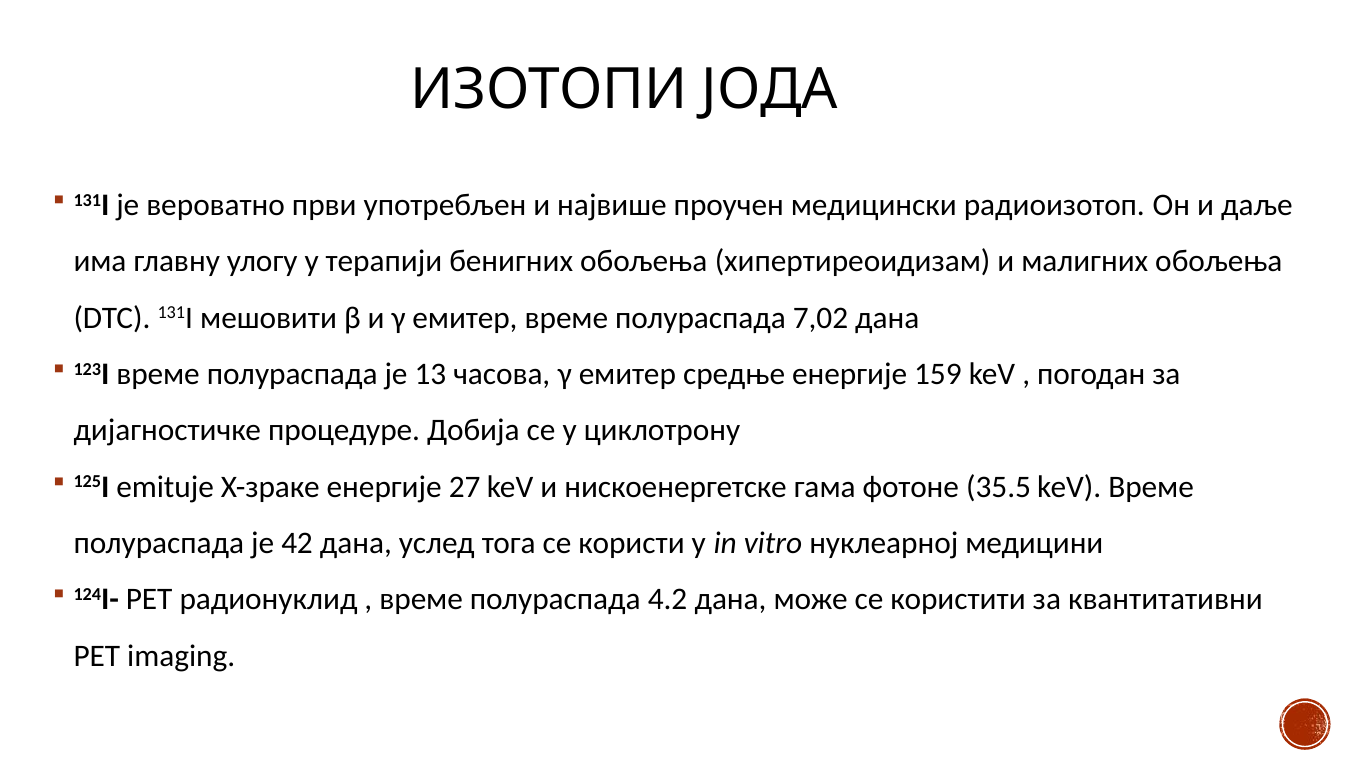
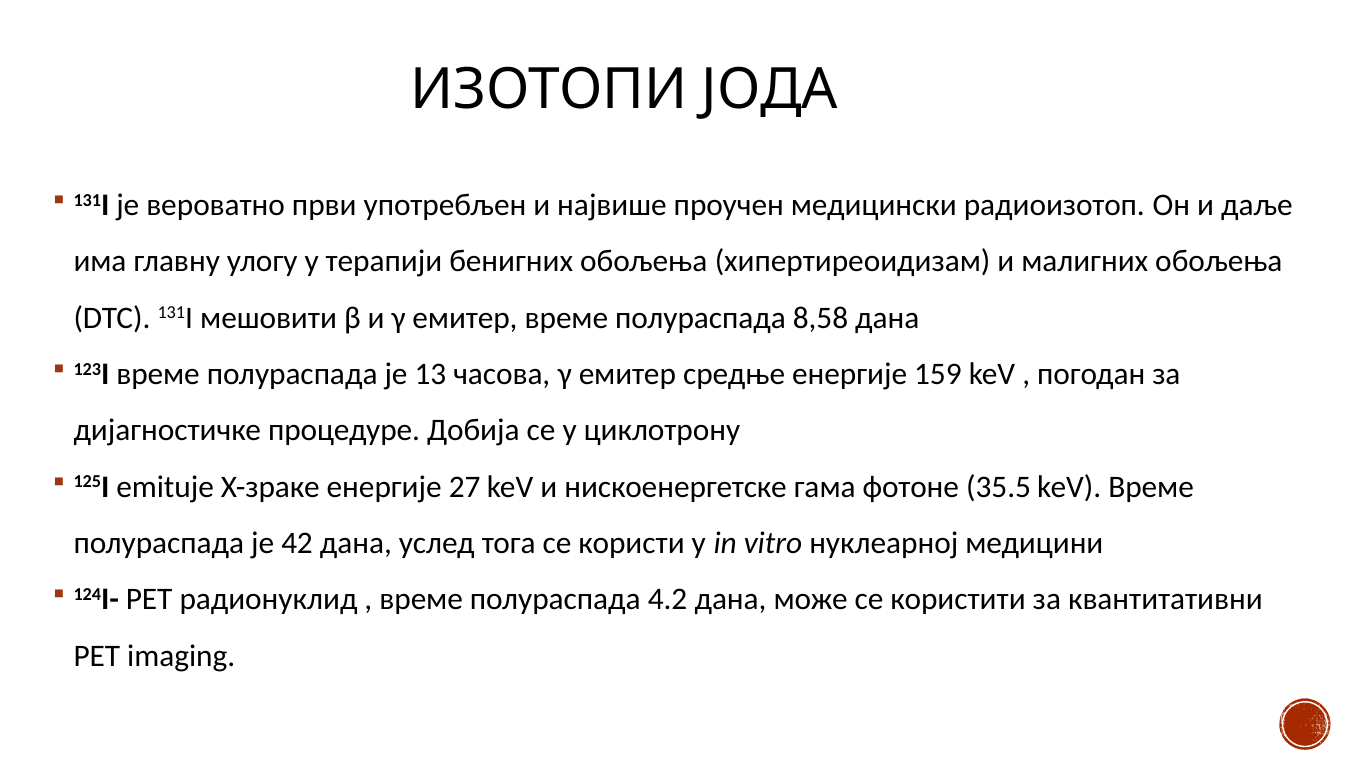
7,02: 7,02 -> 8,58
